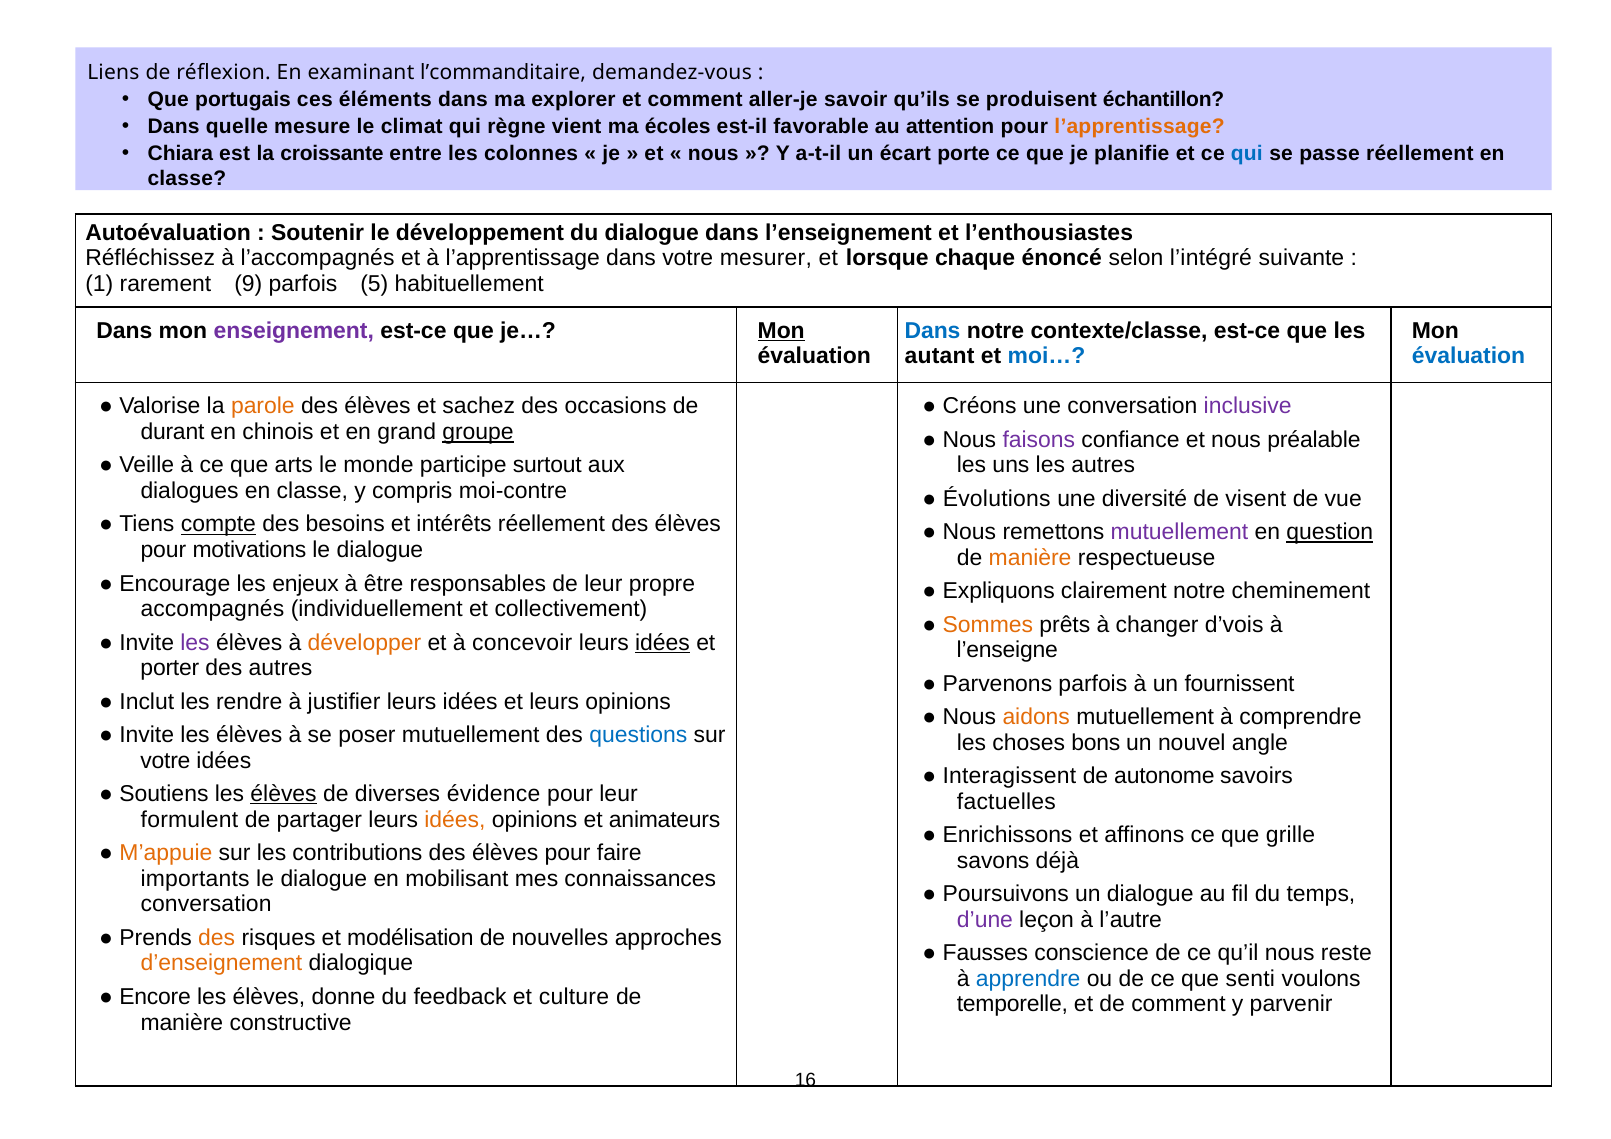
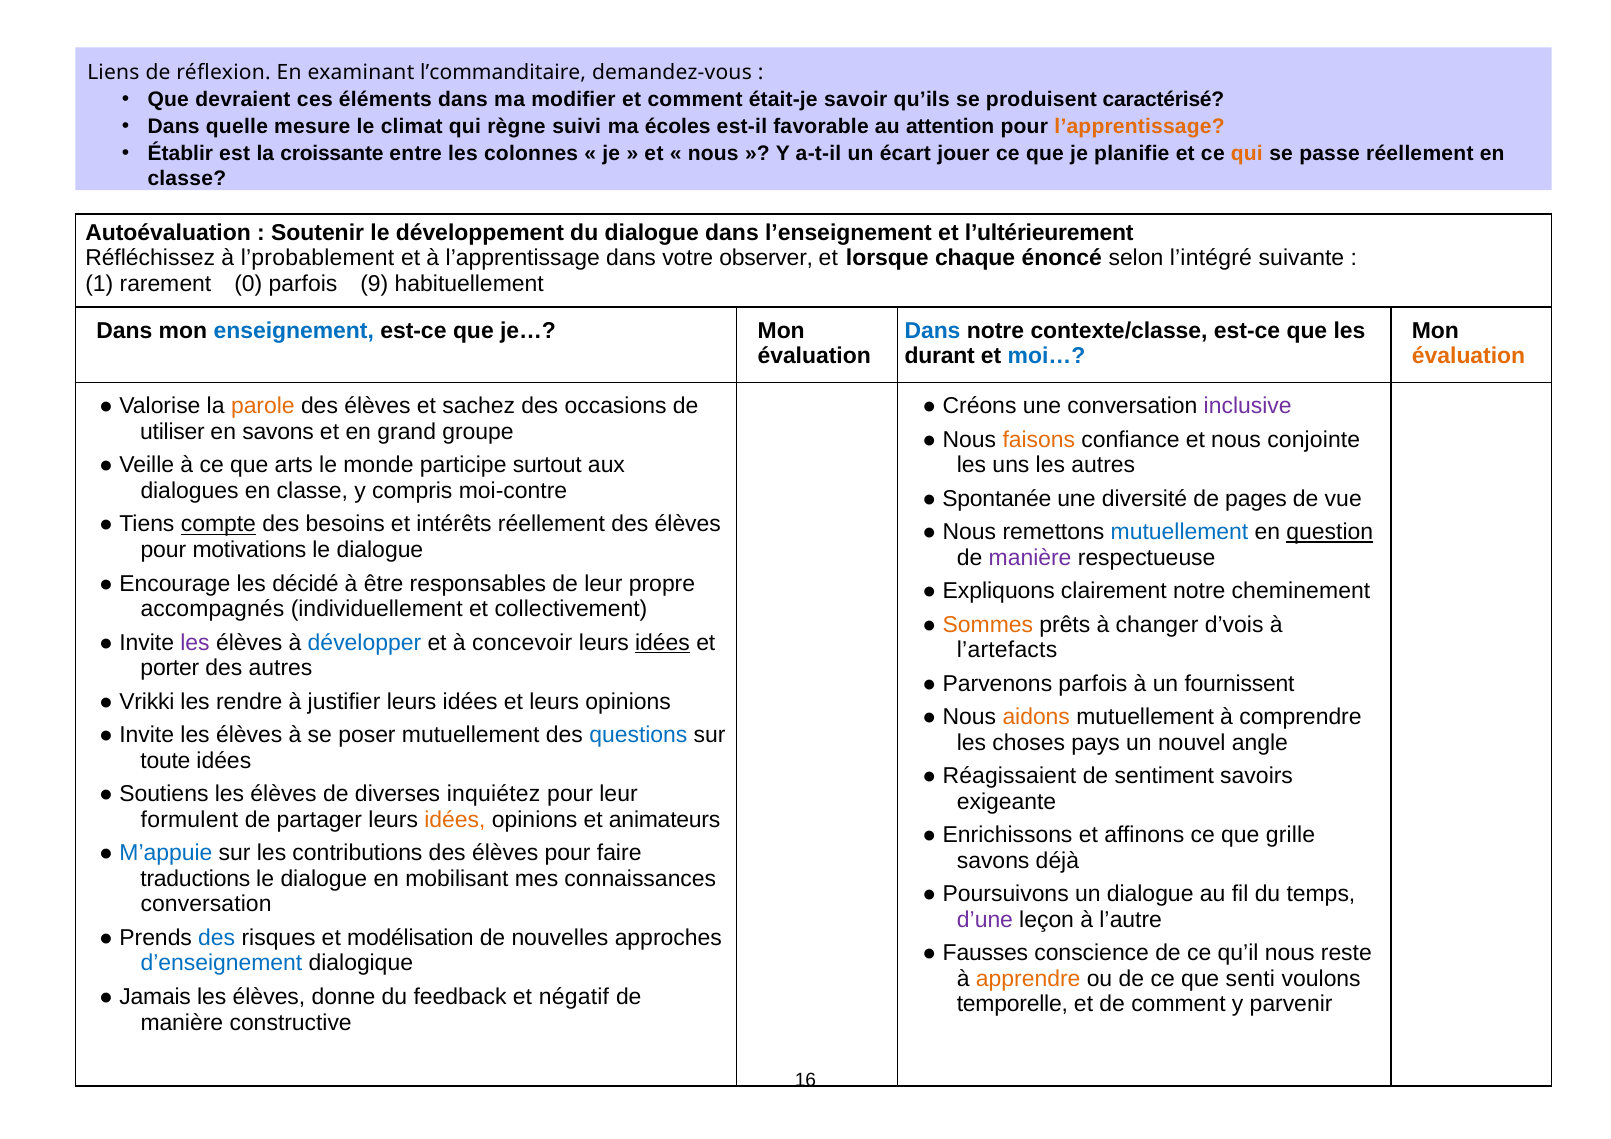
portugais: portugais -> devraient
explorer: explorer -> modifier
aller-je: aller-je -> était-je
échantillon: échantillon -> caractérisé
vient: vient -> suivi
Chiara: Chiara -> Établir
porte: porte -> jouer
qui at (1247, 154) colour: blue -> orange
l’enthousiastes: l’enthousiastes -> l’ultérieurement
l’accompagnés: l’accompagnés -> l’probablement
mesurer: mesurer -> observer
9: 9 -> 0
5: 5 -> 9
enseignement colour: purple -> blue
Mon at (781, 331) underline: present -> none
autant: autant -> durant
évaluation at (1469, 356) colour: blue -> orange
durant: durant -> utiliser
en chinois: chinois -> savons
groupe underline: present -> none
faisons colour: purple -> orange
préalable: préalable -> conjointe
Évolutions: Évolutions -> Spontanée
visent: visent -> pages
mutuellement at (1180, 532) colour: purple -> blue
manière at (1030, 558) colour: orange -> purple
enjeux: enjeux -> décidé
développer colour: orange -> blue
l’enseigne: l’enseigne -> l’artefacts
Inclut: Inclut -> Vrikki
bons: bons -> pays
votre at (165, 761): votre -> toute
Interagissent: Interagissent -> Réagissaient
autonome: autonome -> sentiment
élèves at (284, 794) underline: present -> none
évidence: évidence -> inquiétez
factuelles: factuelles -> exigeante
M’appuie colour: orange -> blue
importants: importants -> traductions
des at (217, 938) colour: orange -> blue
d’enseignement colour: orange -> blue
apprendre colour: blue -> orange
Encore: Encore -> Jamais
culture: culture -> négatif
